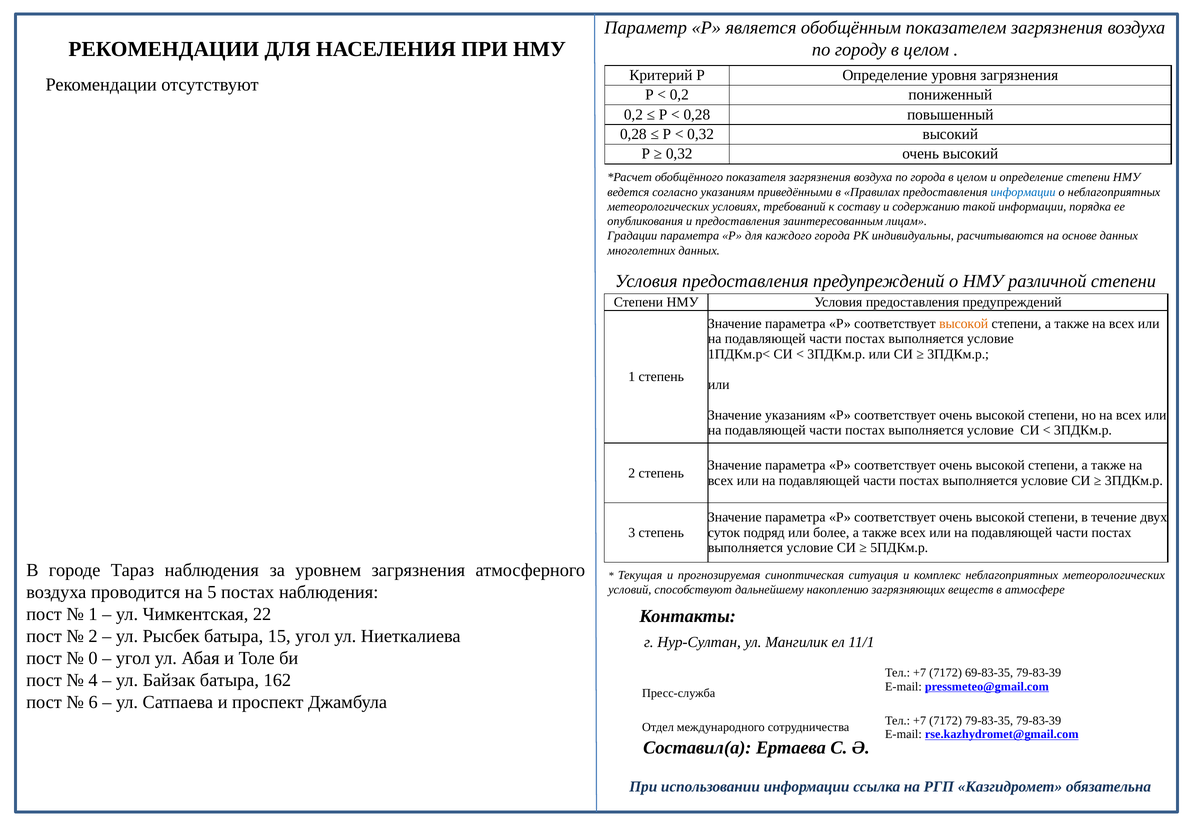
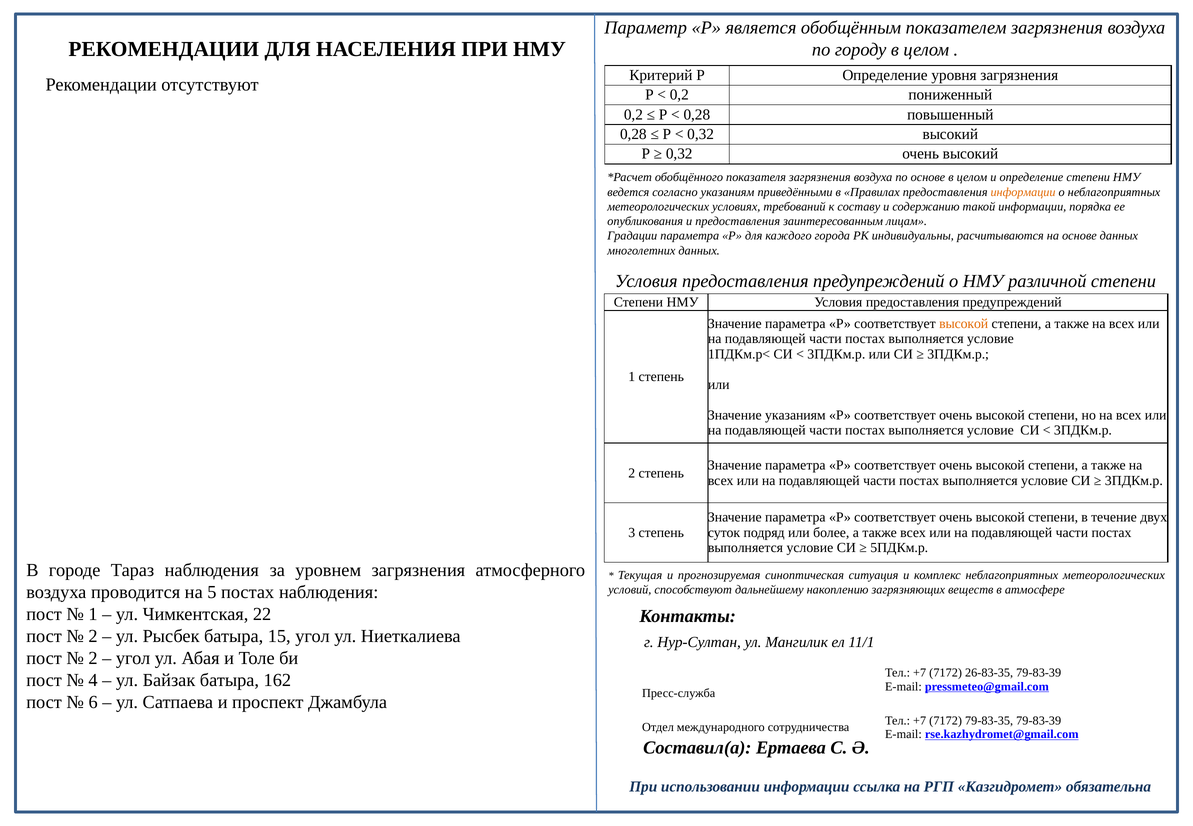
по города: города -> основе
информации at (1023, 192) colour: blue -> orange
0 at (93, 658): 0 -> 2
69-83-35: 69-83-35 -> 26-83-35
